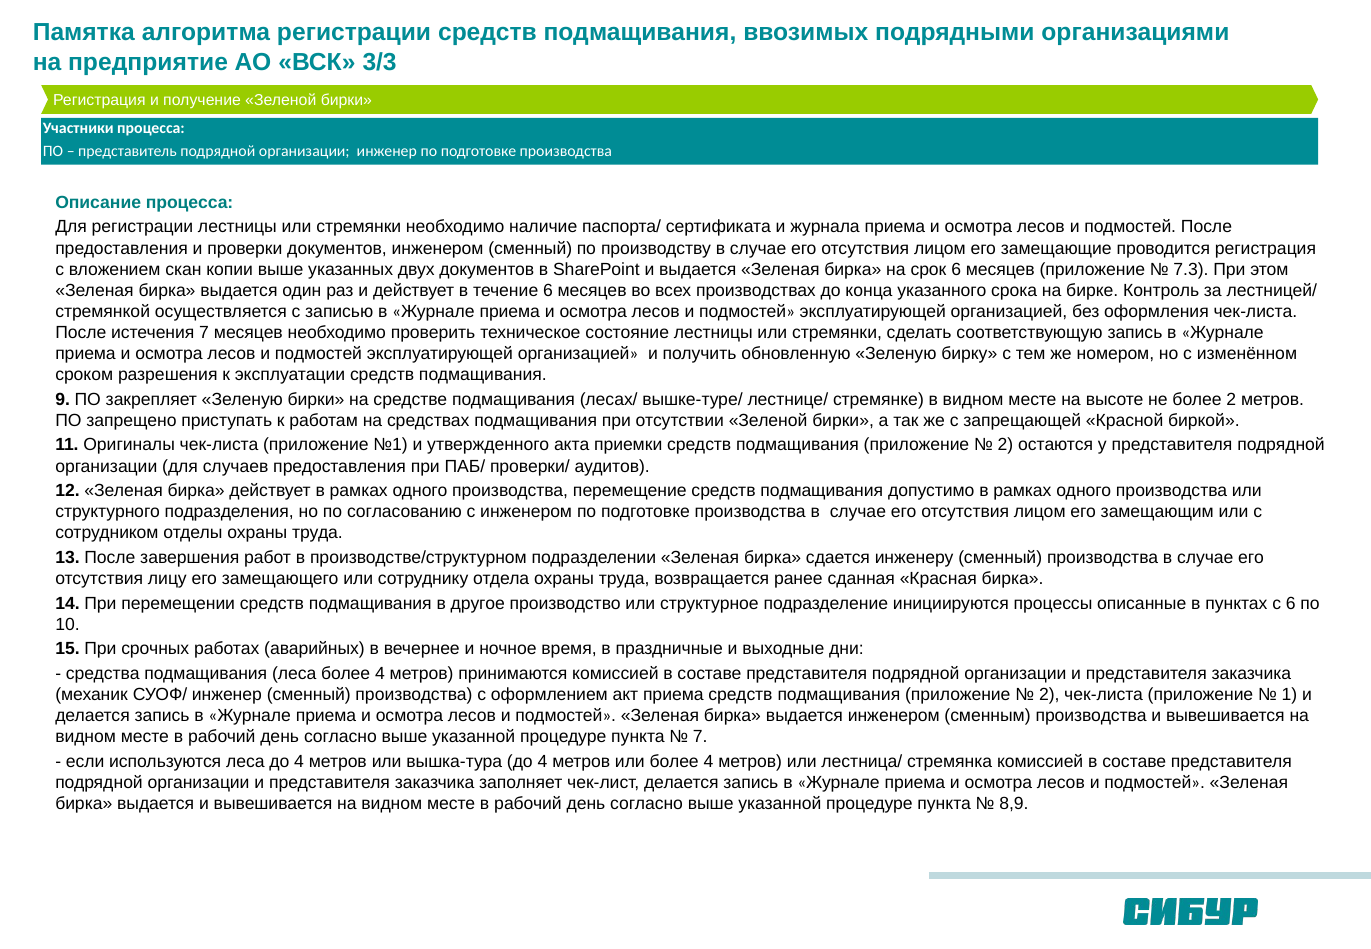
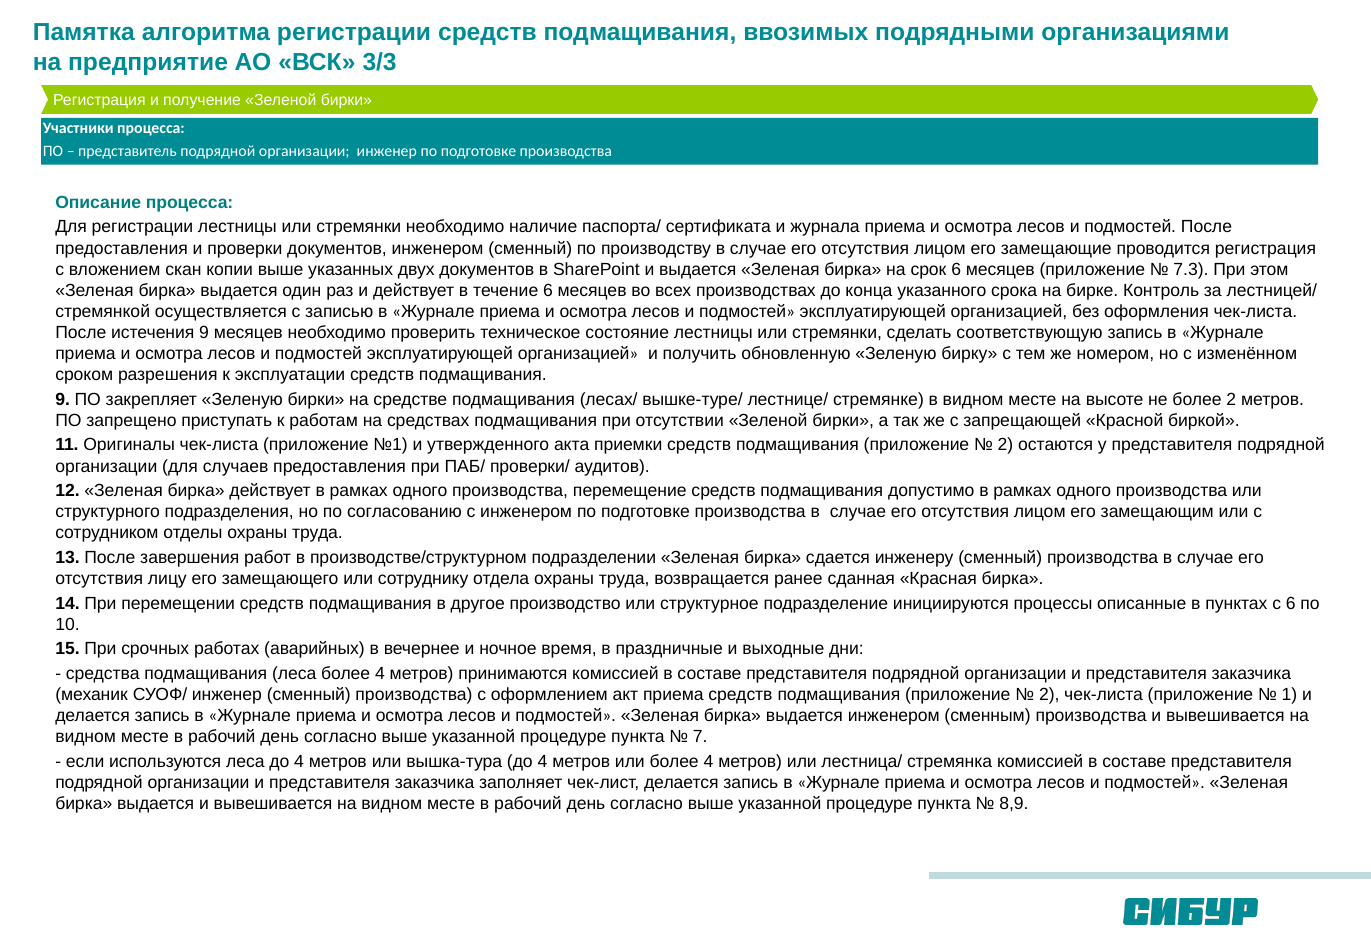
истечения 7: 7 -> 9
